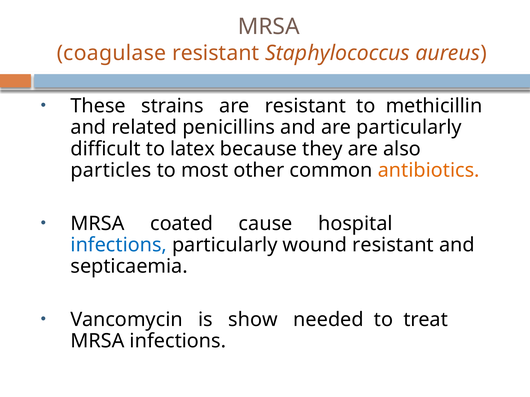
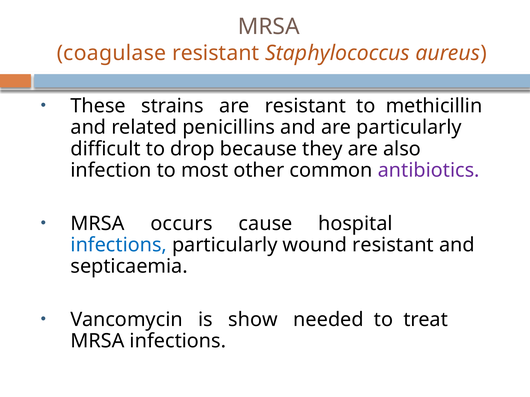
latex: latex -> drop
particles: particles -> infection
antibiotics colour: orange -> purple
coated: coated -> occurs
